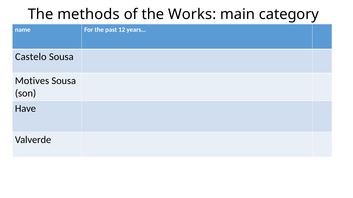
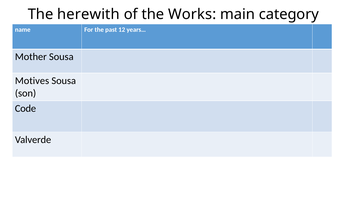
methods: methods -> herewith
Castelo: Castelo -> Mother
Have: Have -> Code
